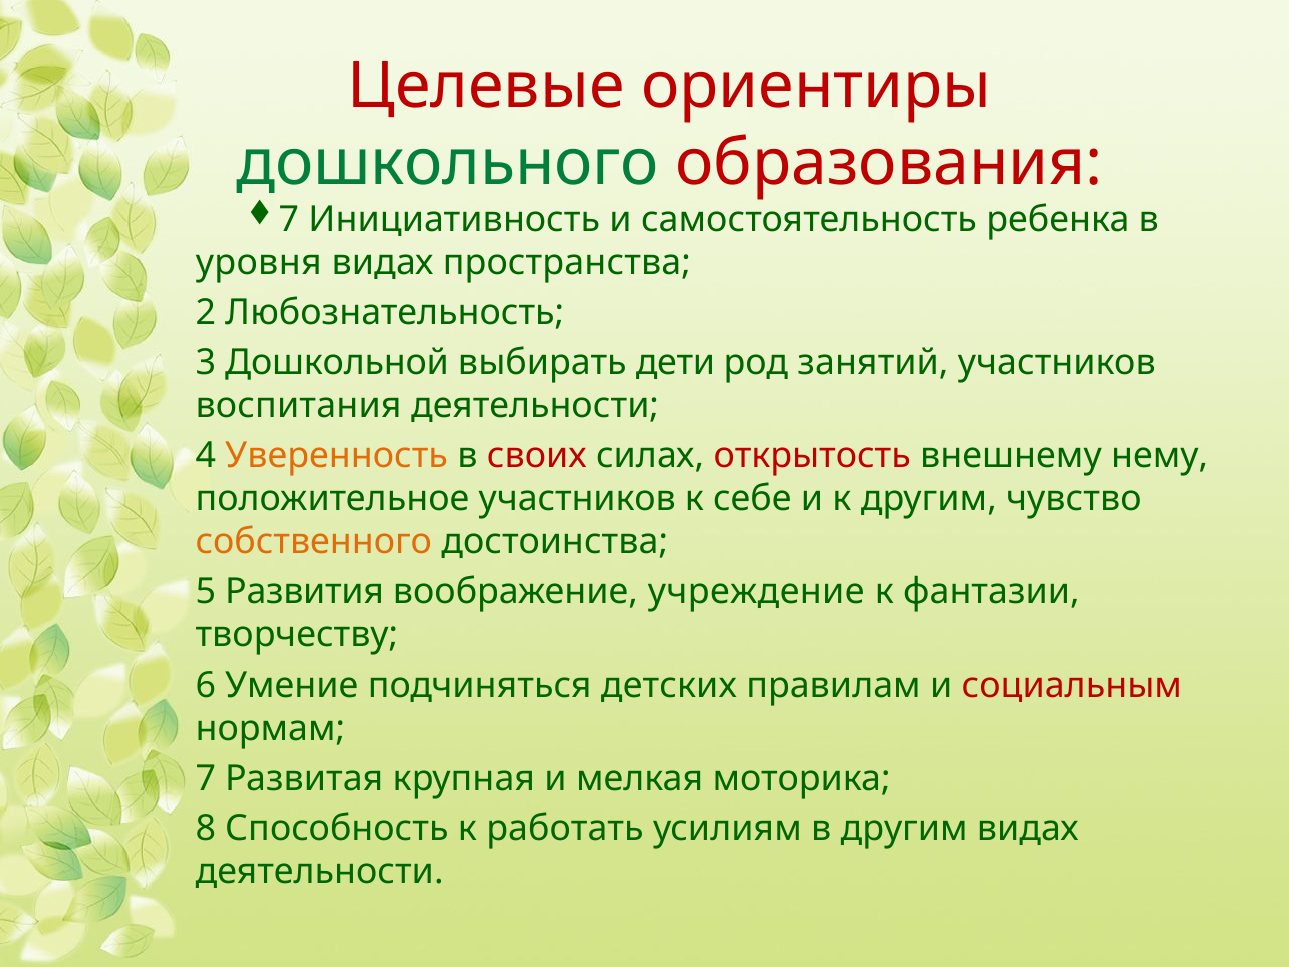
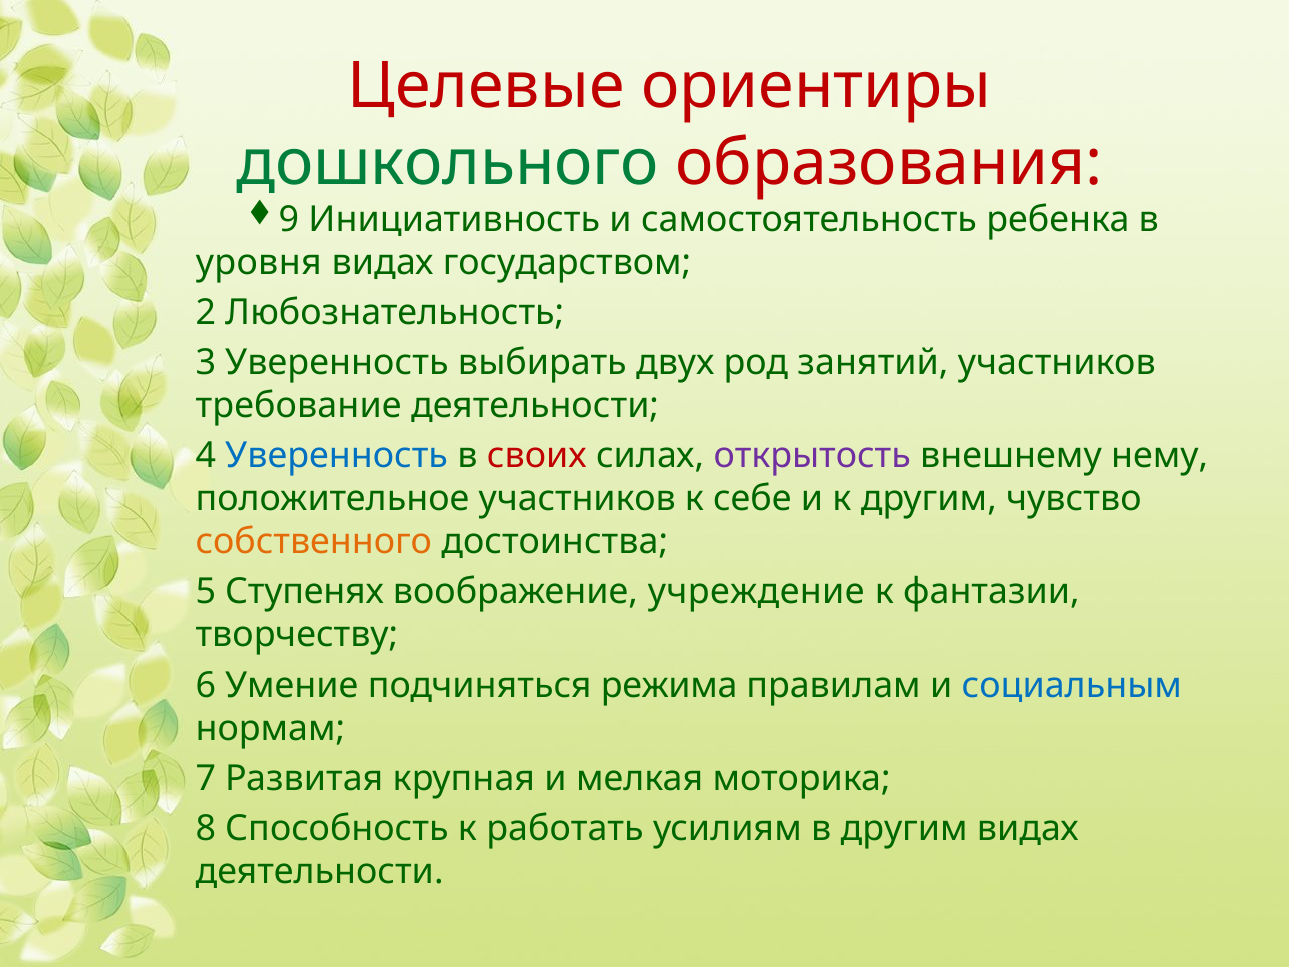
7 at (289, 219): 7 -> 9
пространства: пространства -> государством
3 Дошкольной: Дошкольной -> Уверенность
дети: дети -> двух
воспитания: воспитания -> требование
Уверенность at (337, 456) colour: orange -> blue
открытость colour: red -> purple
Развития: Развития -> Ступенях
детских: детских -> режима
социальным colour: red -> blue
